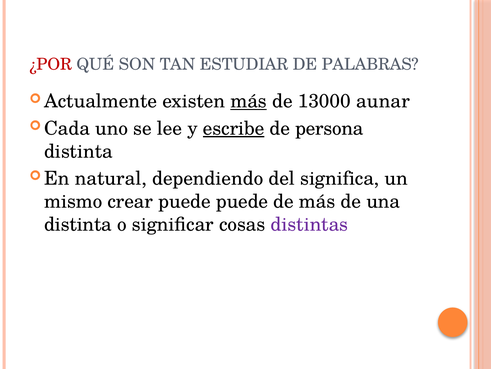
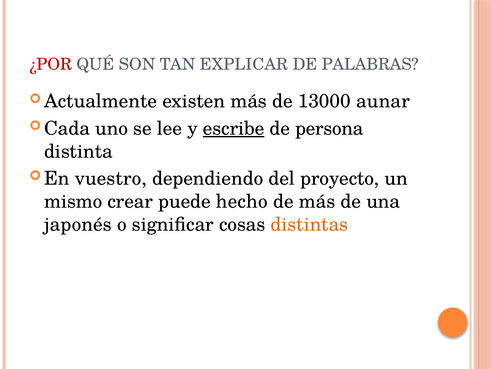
ESTUDIAR: ESTUDIAR -> EXPLICAR
más at (249, 101) underline: present -> none
natural: natural -> vuestro
significa: significa -> proyecto
puede puede: puede -> hecho
distinta at (78, 224): distinta -> japonés
distintas colour: purple -> orange
